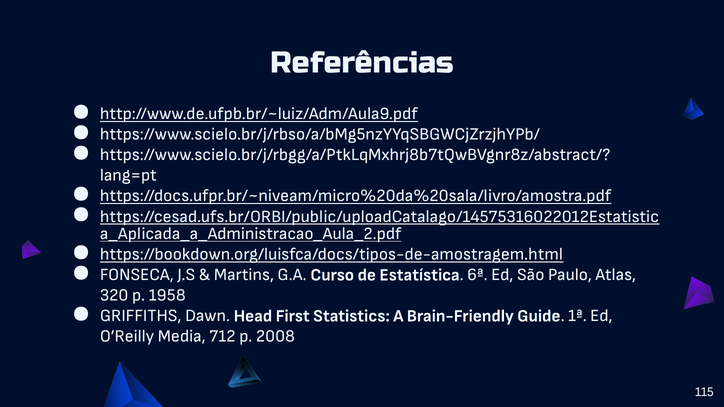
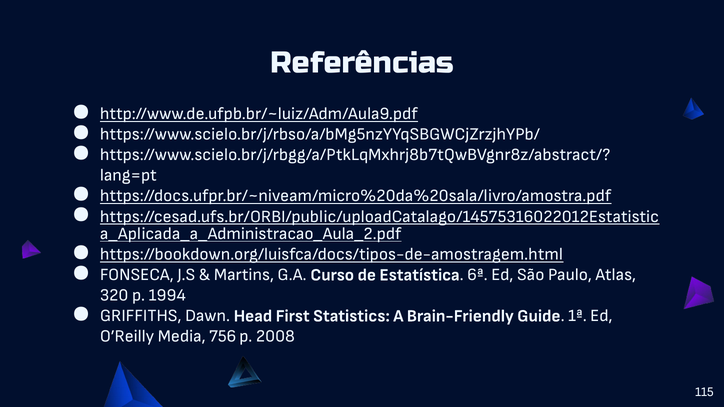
1958: 1958 -> 1994
712: 712 -> 756
